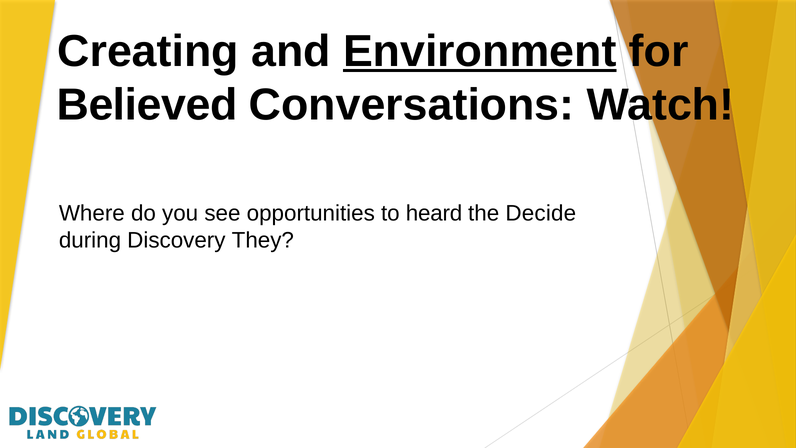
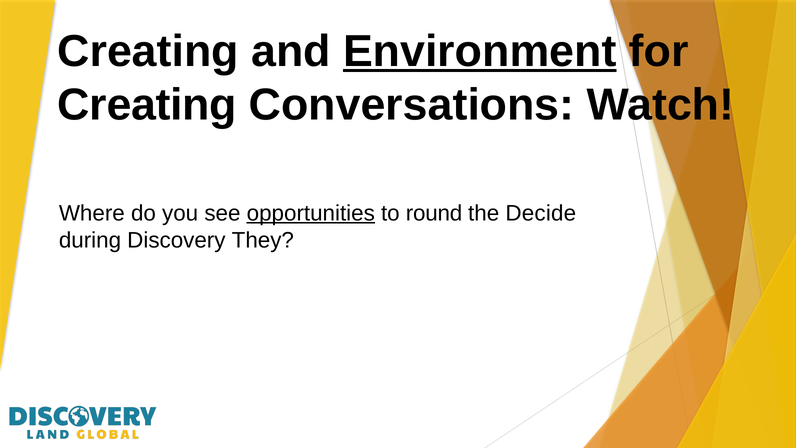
Believed at (147, 105): Believed -> Creating
opportunities underline: none -> present
heard: heard -> round
